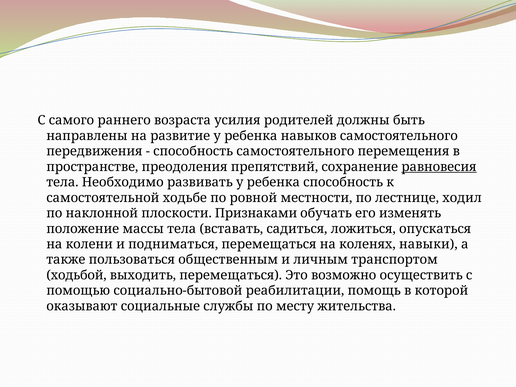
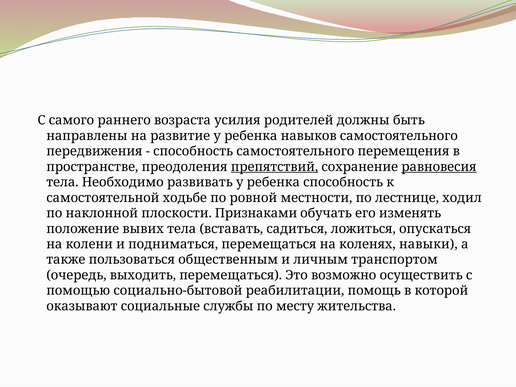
препятствий underline: none -> present
массы: массы -> вывих
ходьбой: ходьбой -> очередь
